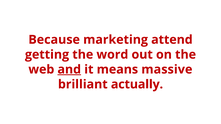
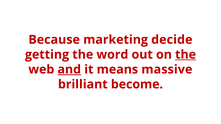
attend: attend -> decide
the at (186, 55) underline: none -> present
actually: actually -> become
